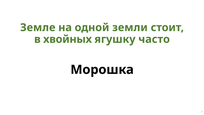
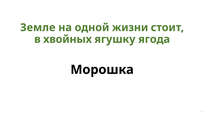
земли: земли -> жизни
часто: часто -> ягода
